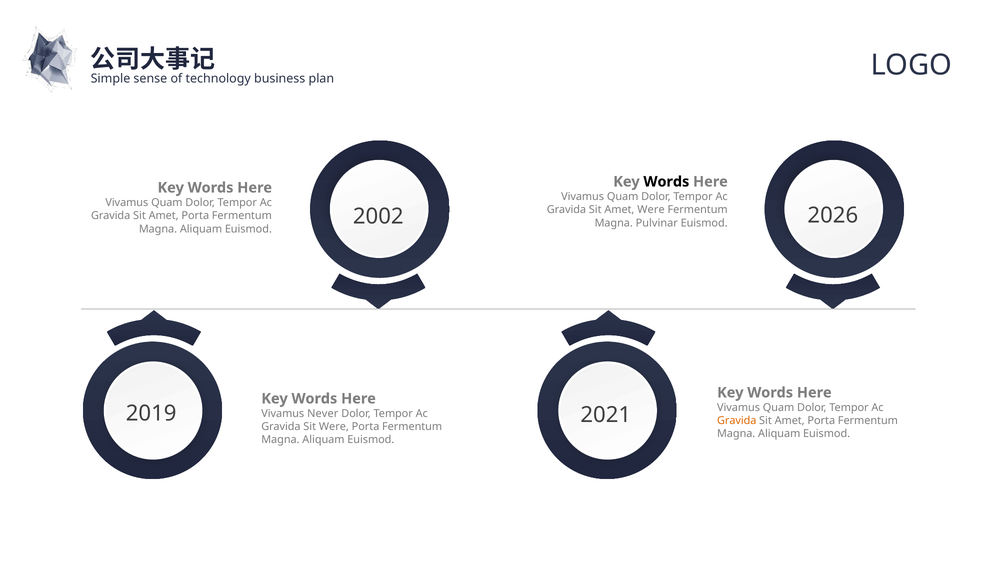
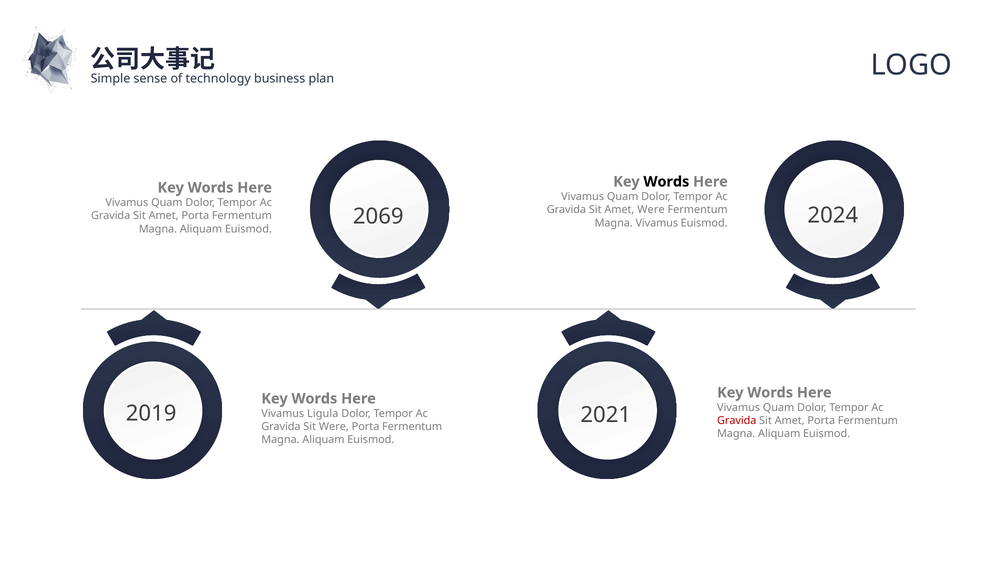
2026: 2026 -> 2024
2002: 2002 -> 2069
Magna Pulvinar: Pulvinar -> Vivamus
Never: Never -> Ligula
Gravida at (737, 421) colour: orange -> red
